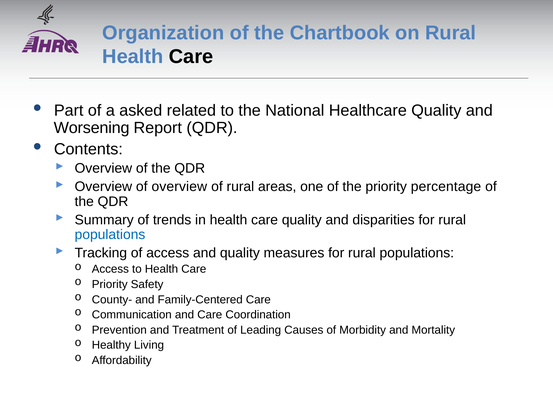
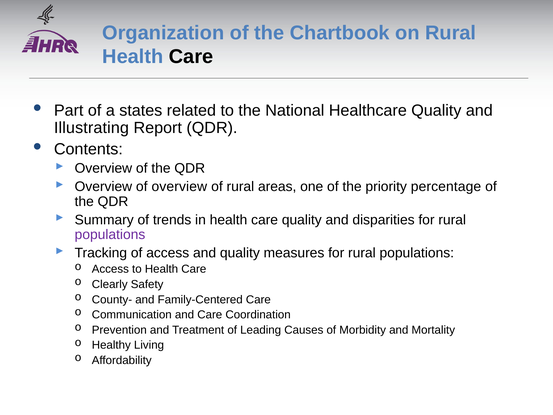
asked: asked -> states
Worsening: Worsening -> Illustrating
populations at (110, 235) colour: blue -> purple
Priority at (110, 284): Priority -> Clearly
